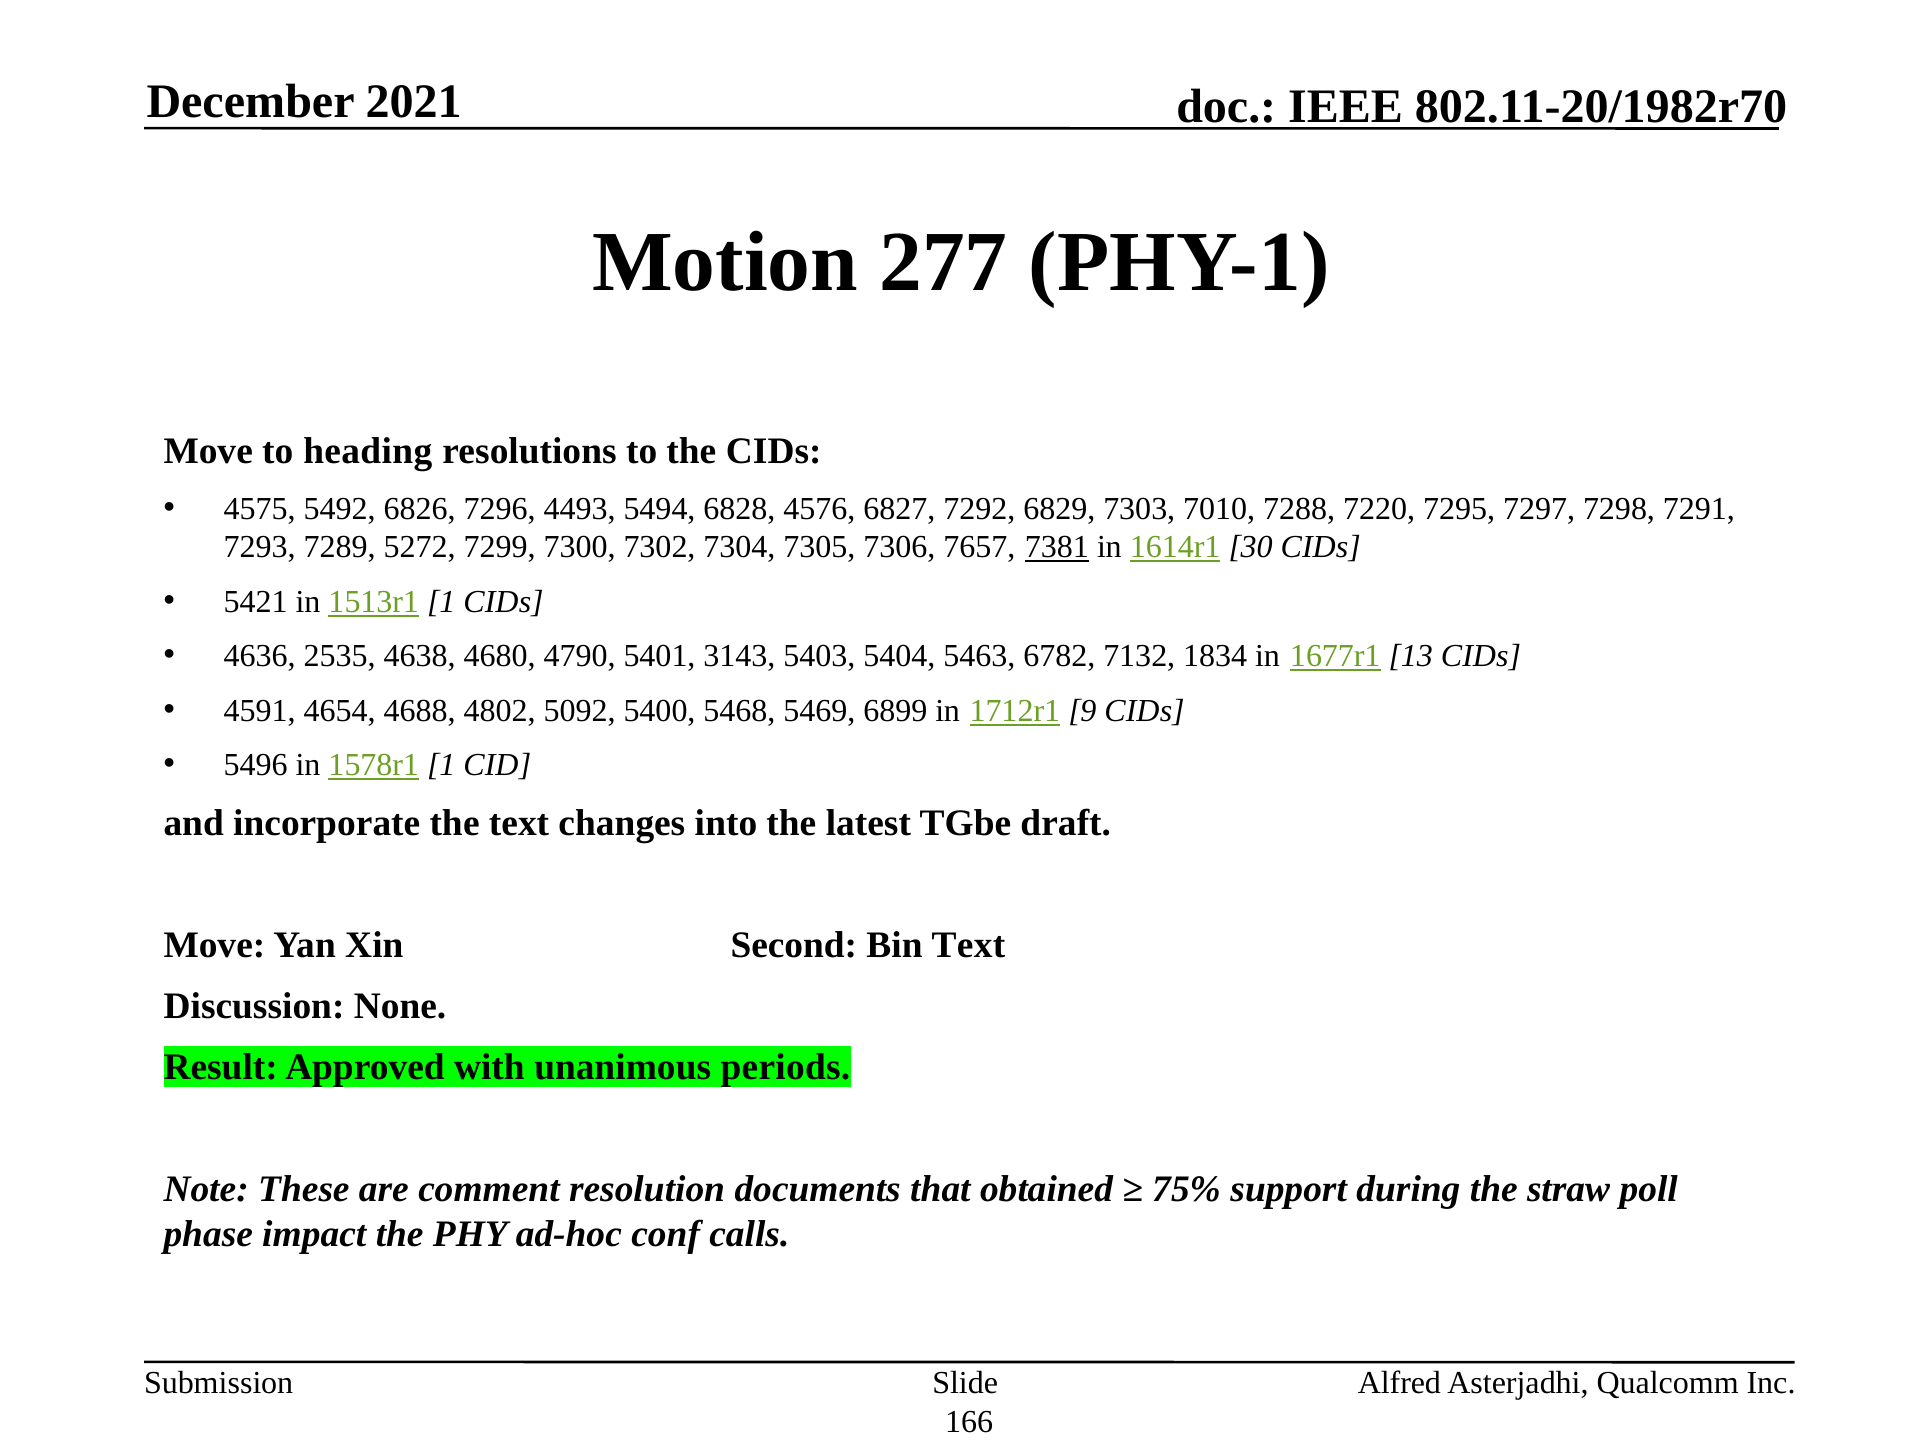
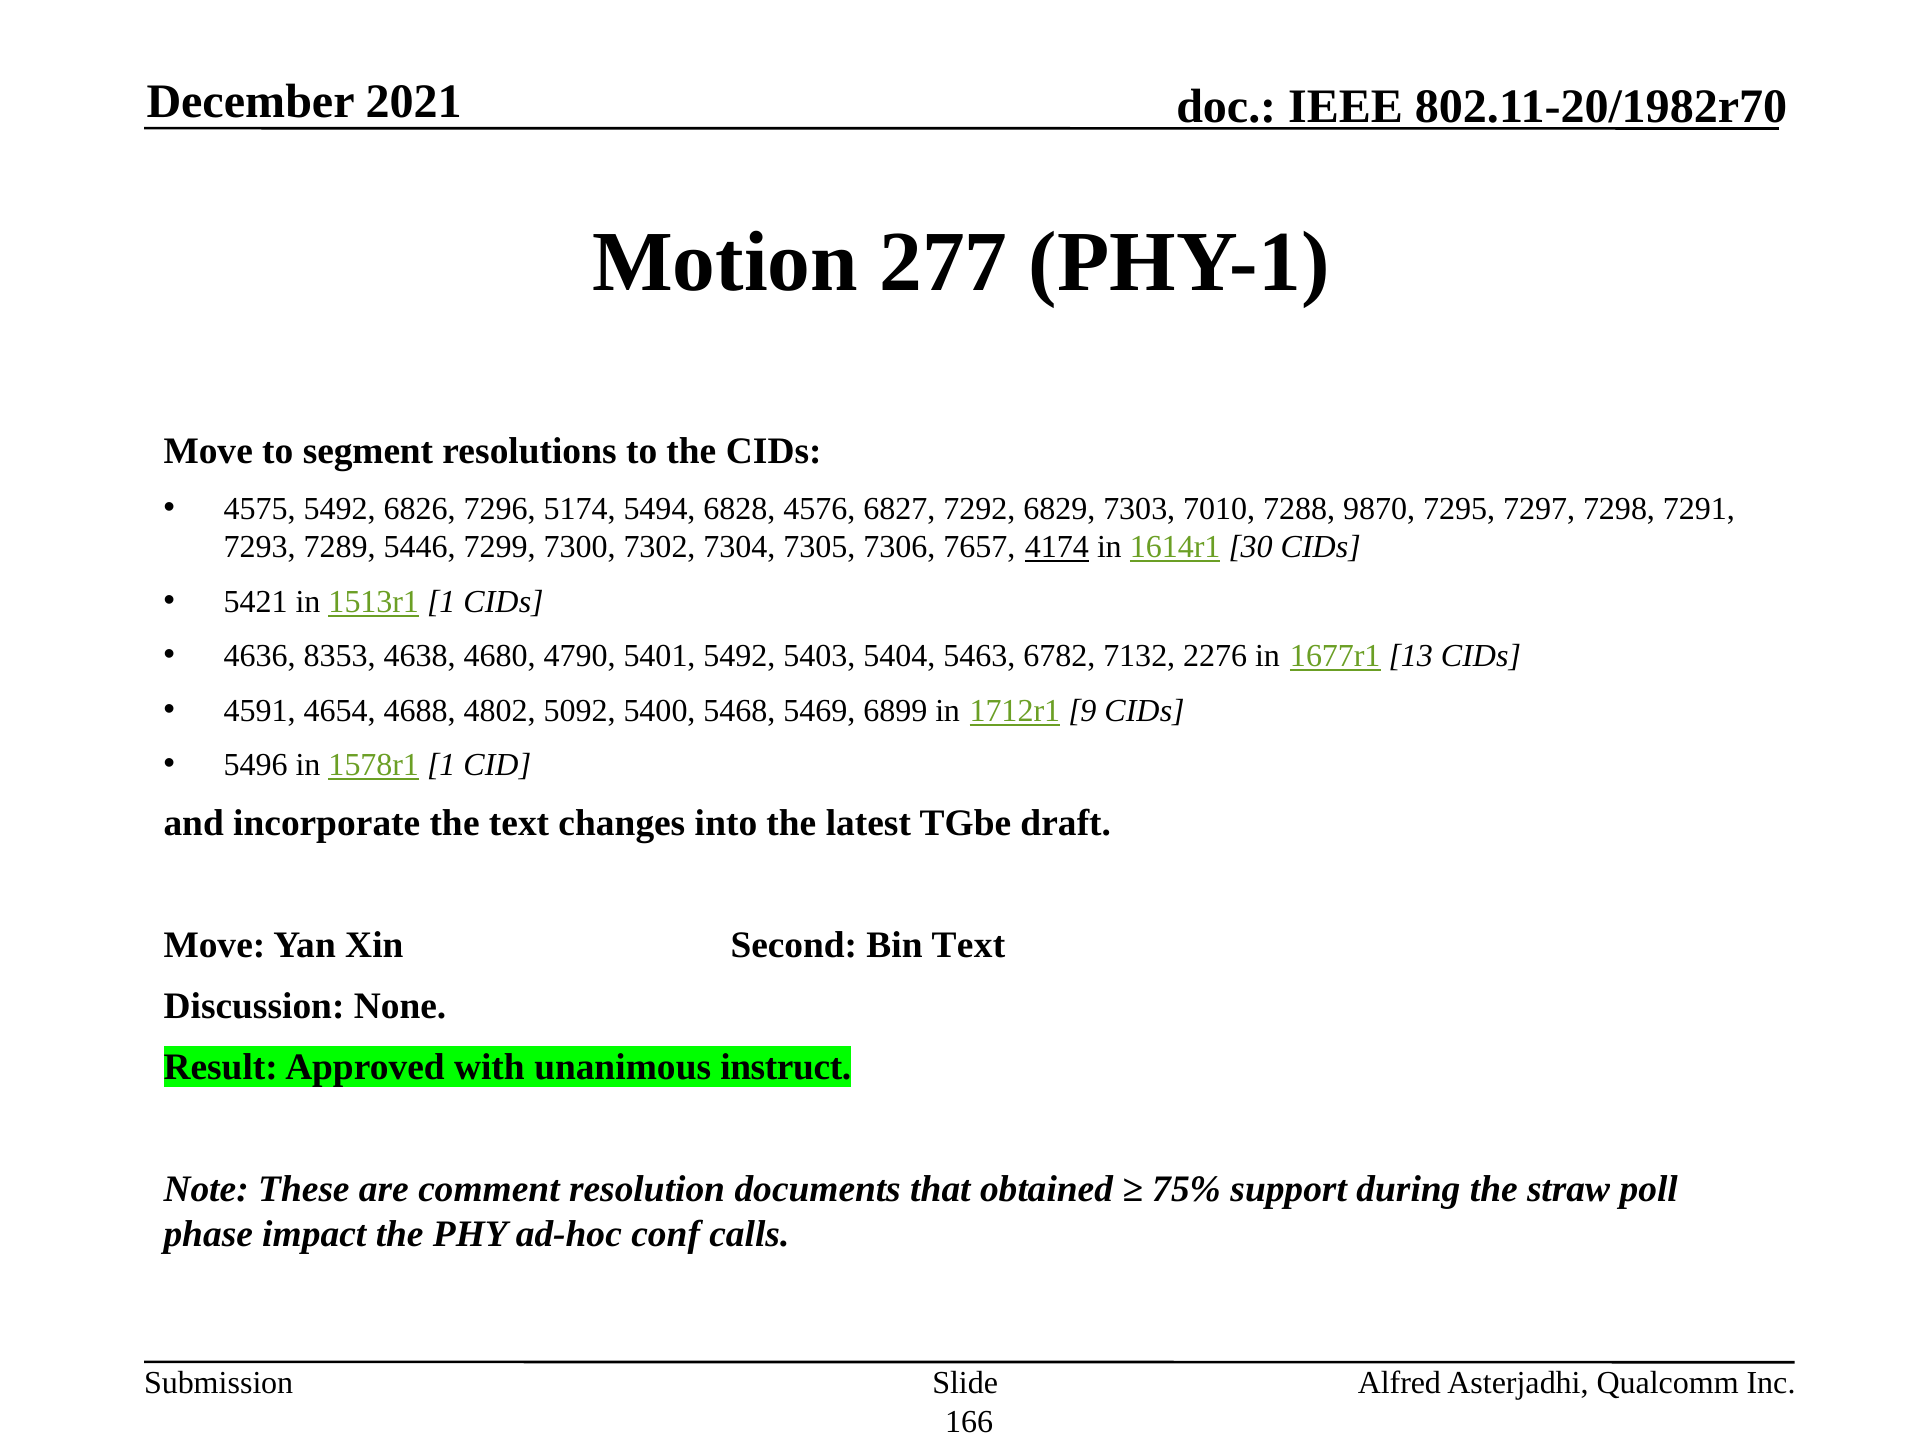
heading: heading -> segment
4493: 4493 -> 5174
7220: 7220 -> 9870
5272: 5272 -> 5446
7381: 7381 -> 4174
2535: 2535 -> 8353
5401 3143: 3143 -> 5492
1834: 1834 -> 2276
periods: periods -> instruct
